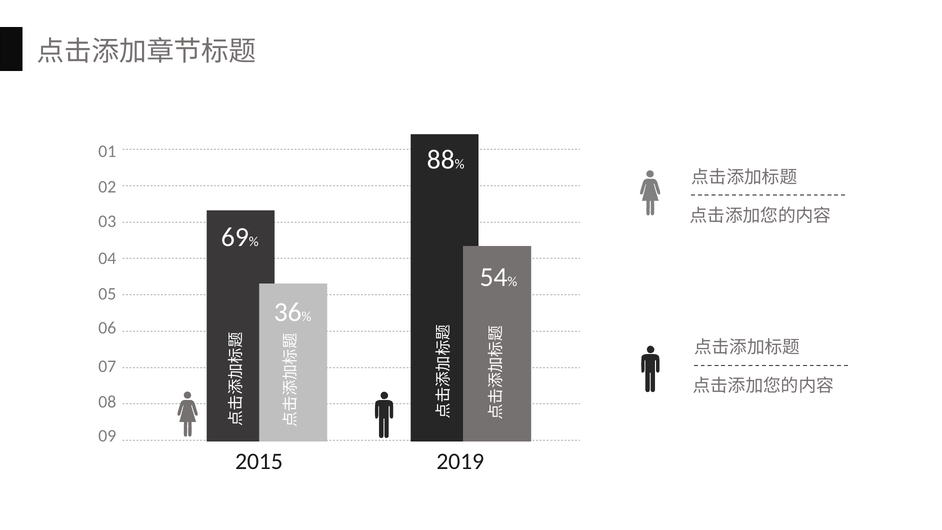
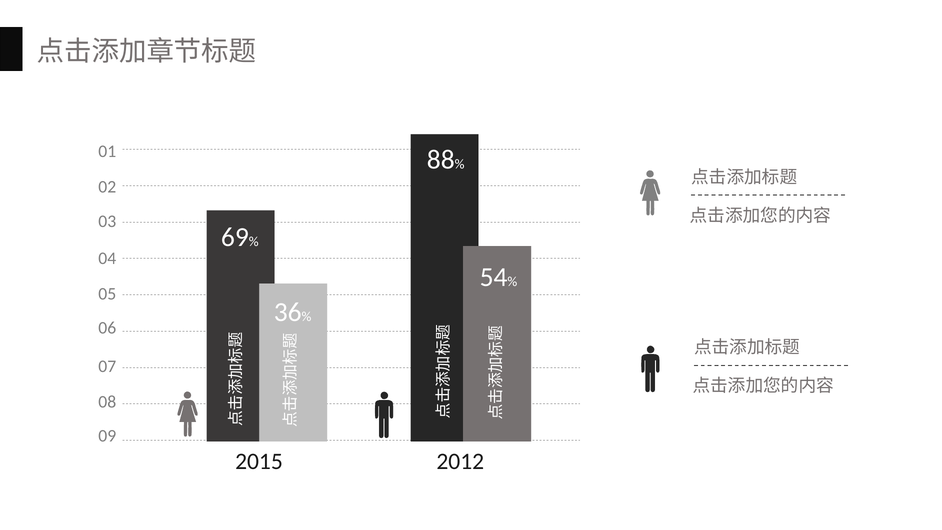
2019: 2019 -> 2012
